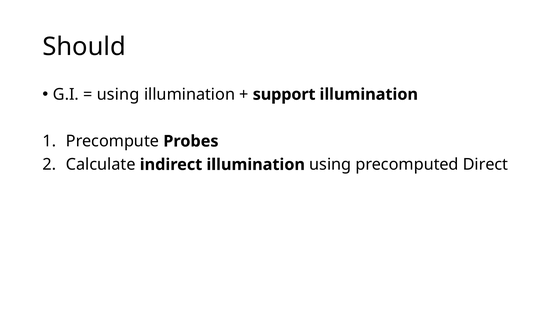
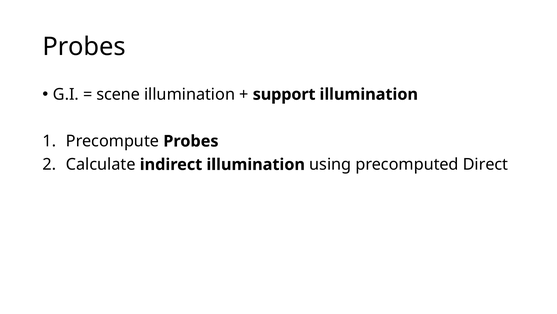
Should at (84, 47): Should -> Probes
using at (118, 94): using -> scene
